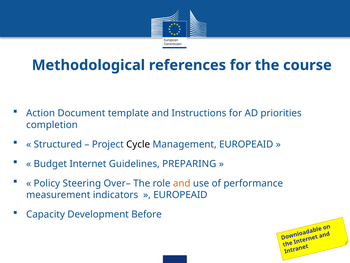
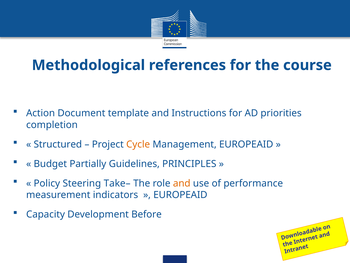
Cycle colour: black -> orange
Budget Internet: Internet -> Partially
PREPARING: PREPARING -> PRINCIPLES
Over–: Over– -> Take–
